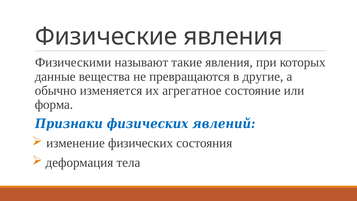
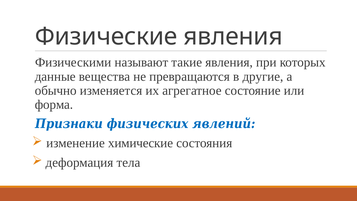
изменение физических: физических -> химические
